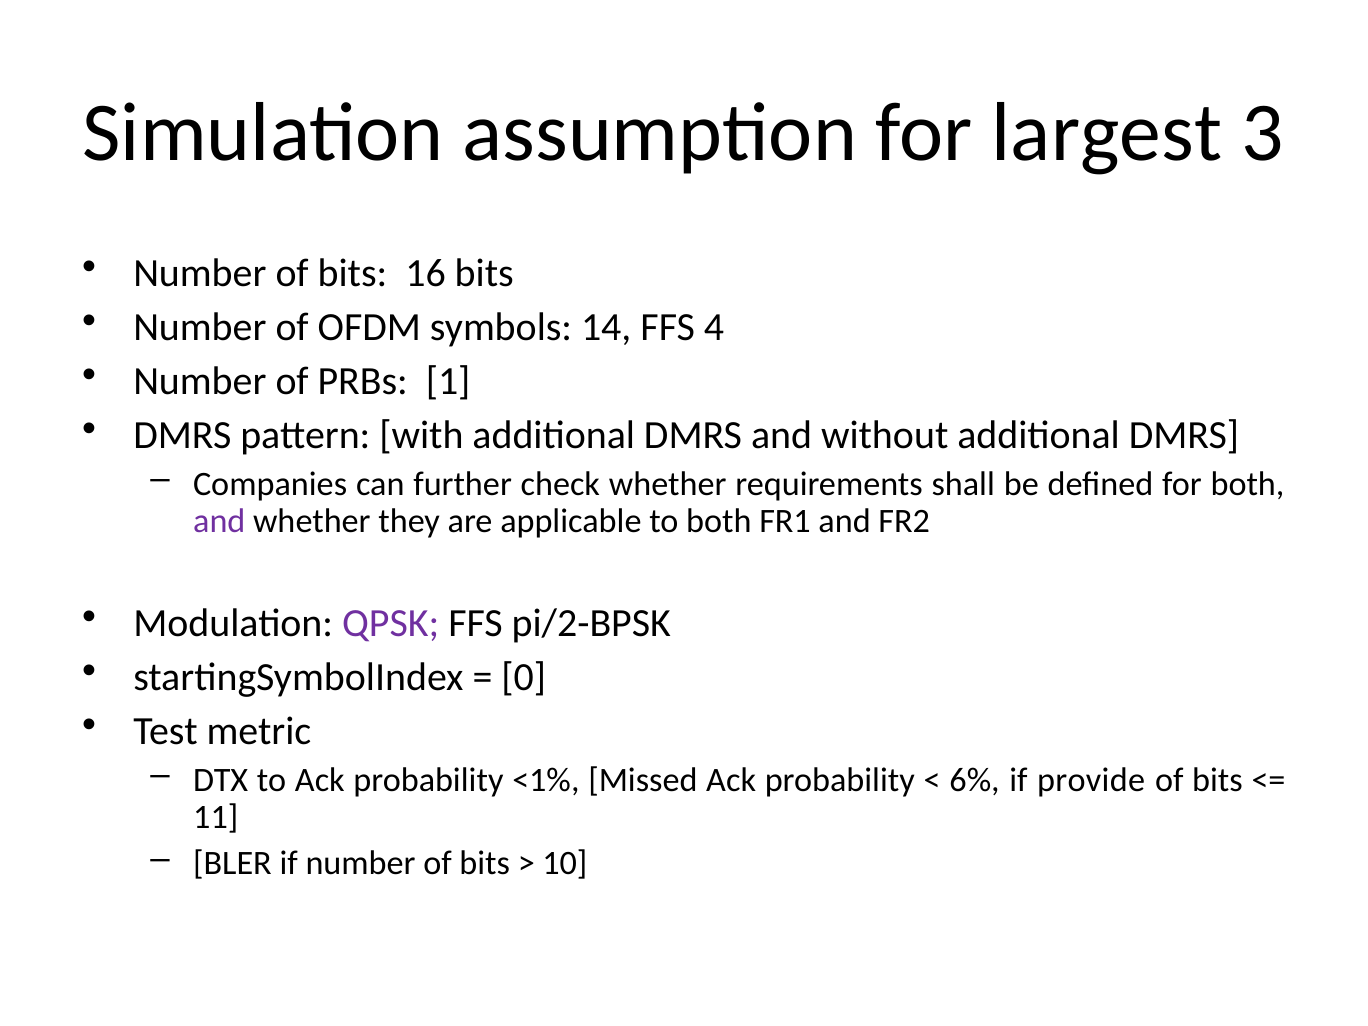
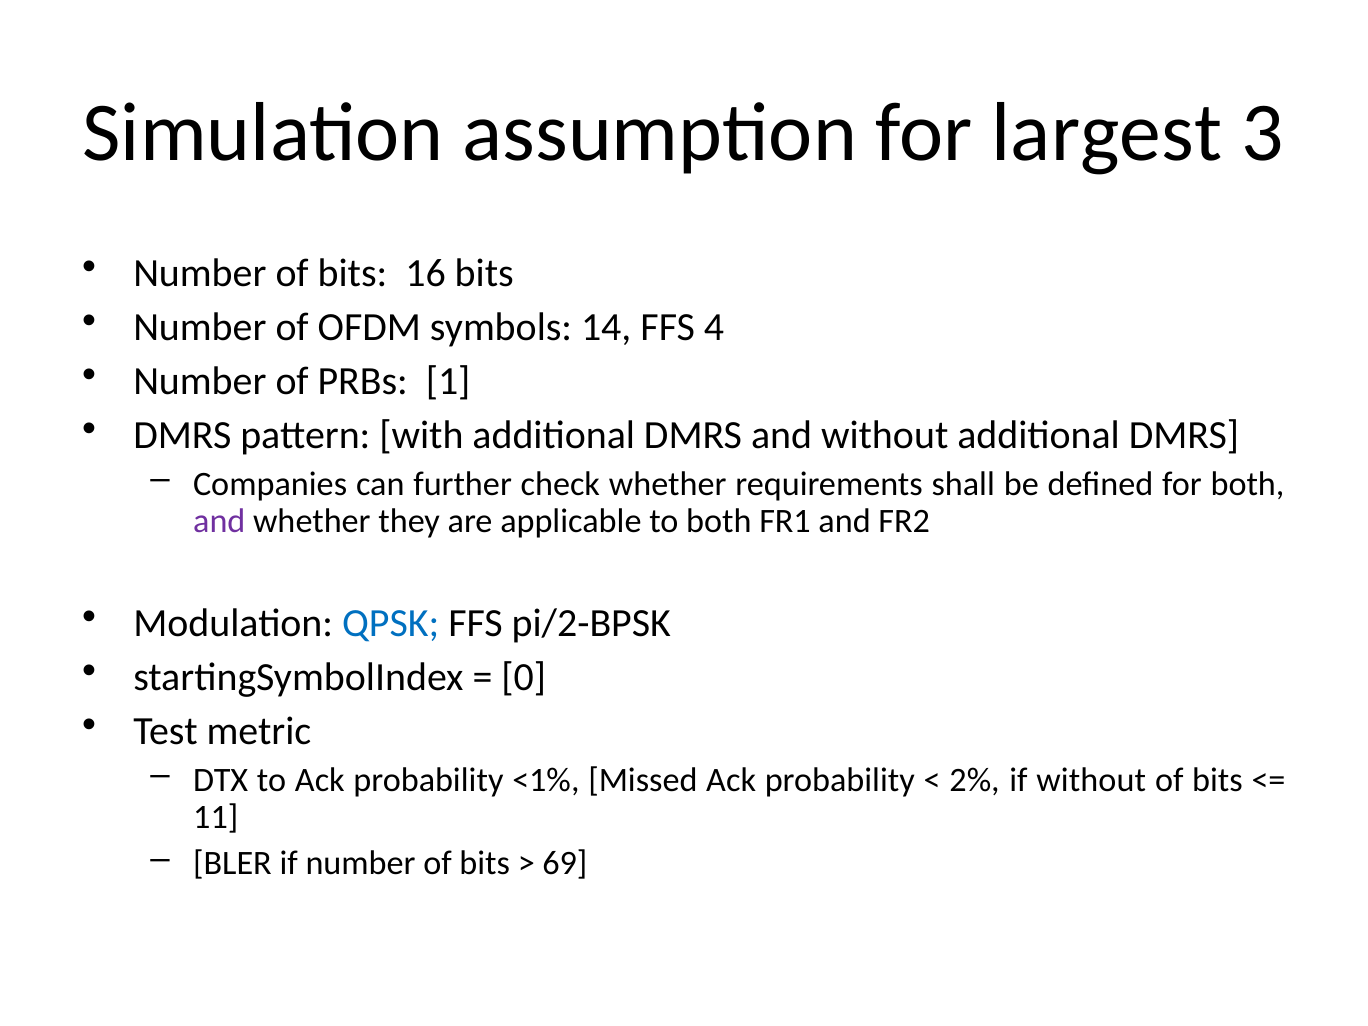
QPSK colour: purple -> blue
6%: 6% -> 2%
if provide: provide -> without
10: 10 -> 69
